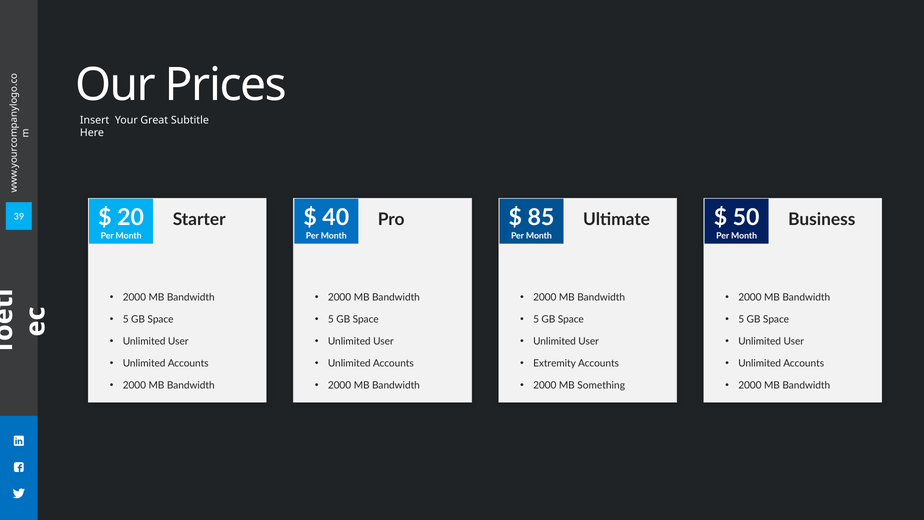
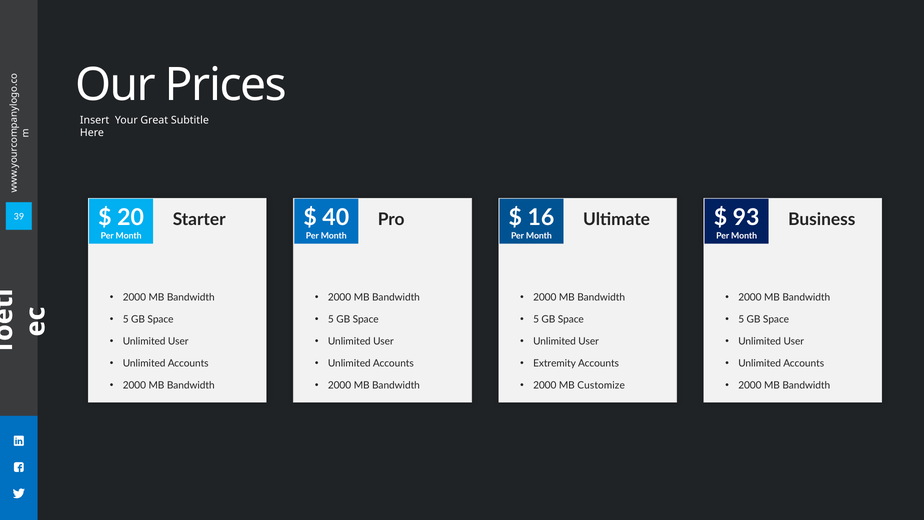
85: 85 -> 16
50: 50 -> 93
Something: Something -> Customize
